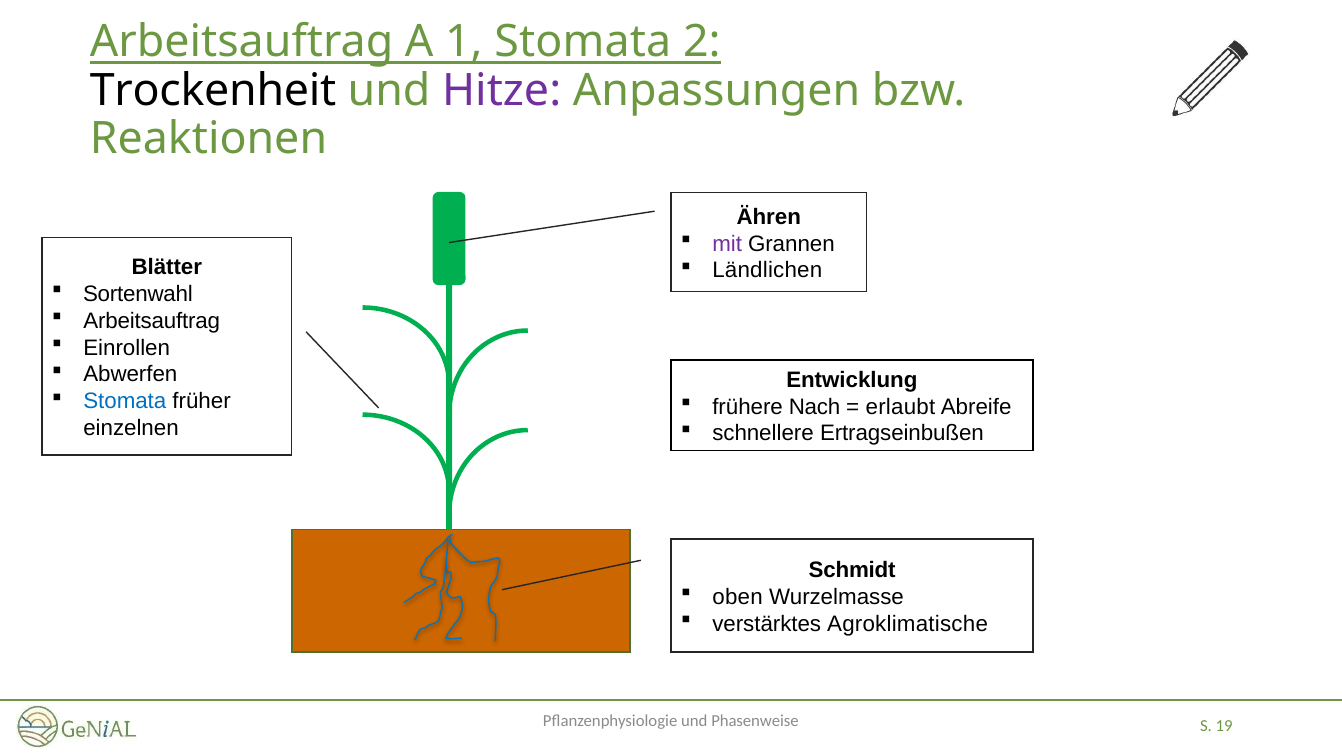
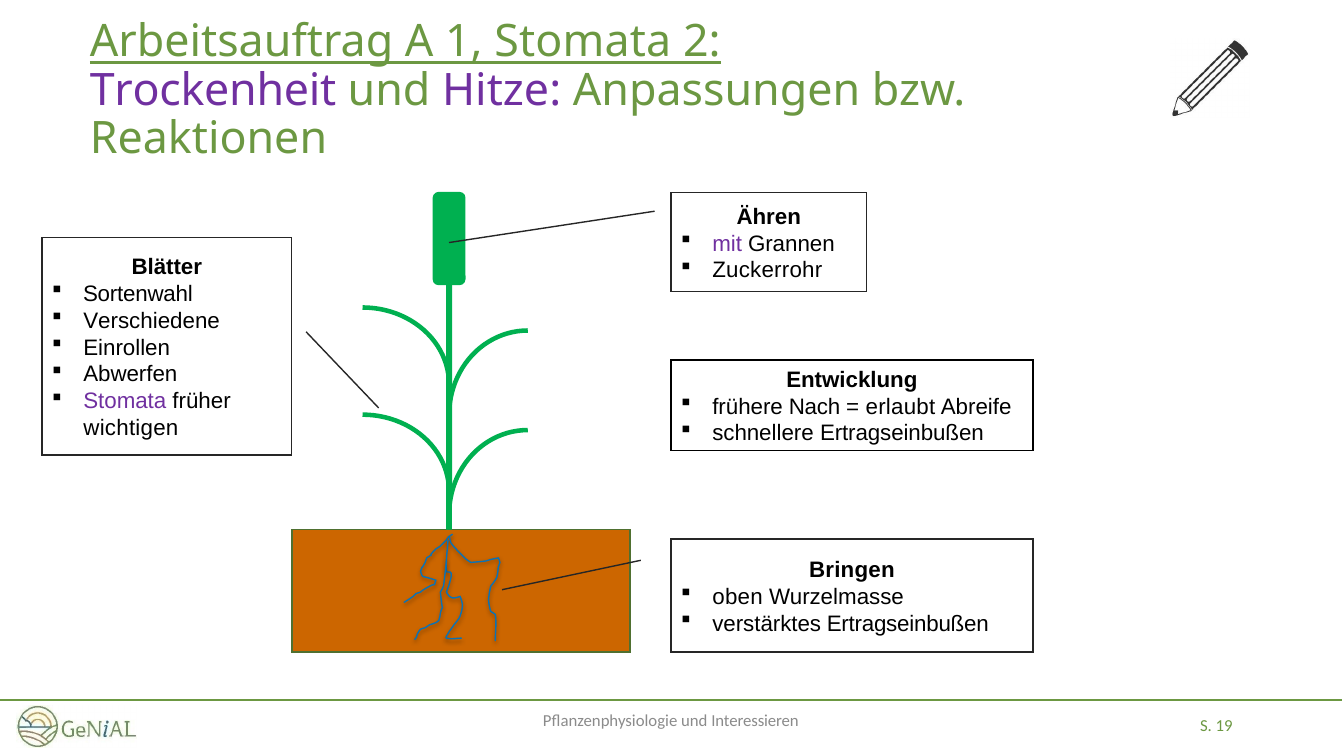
Trockenheit colour: black -> purple
Ländlichen: Ländlichen -> Zuckerrohr
Arbeitsauftrag at (152, 321): Arbeitsauftrag -> Verschiedene
Stomata at (125, 401) colour: blue -> purple
einzelnen: einzelnen -> wichtigen
Schmidt: Schmidt -> Bringen
verstärktes Agroklimatische: Agroklimatische -> Ertragseinbußen
Phasenweise: Phasenweise -> Interessieren
